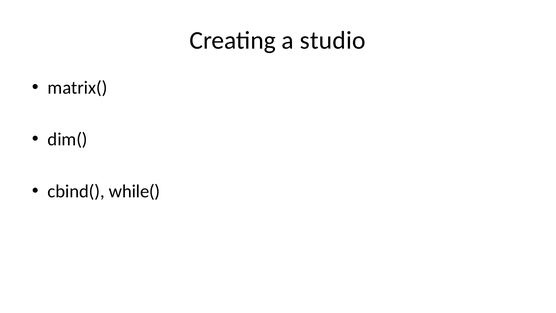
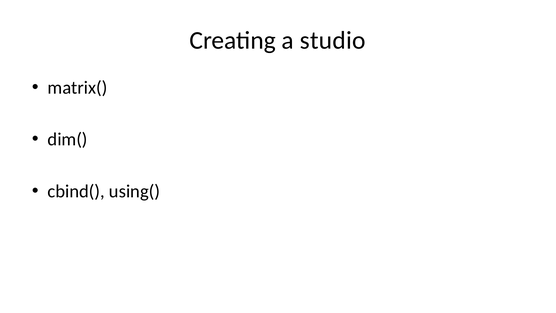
while(: while( -> using(
